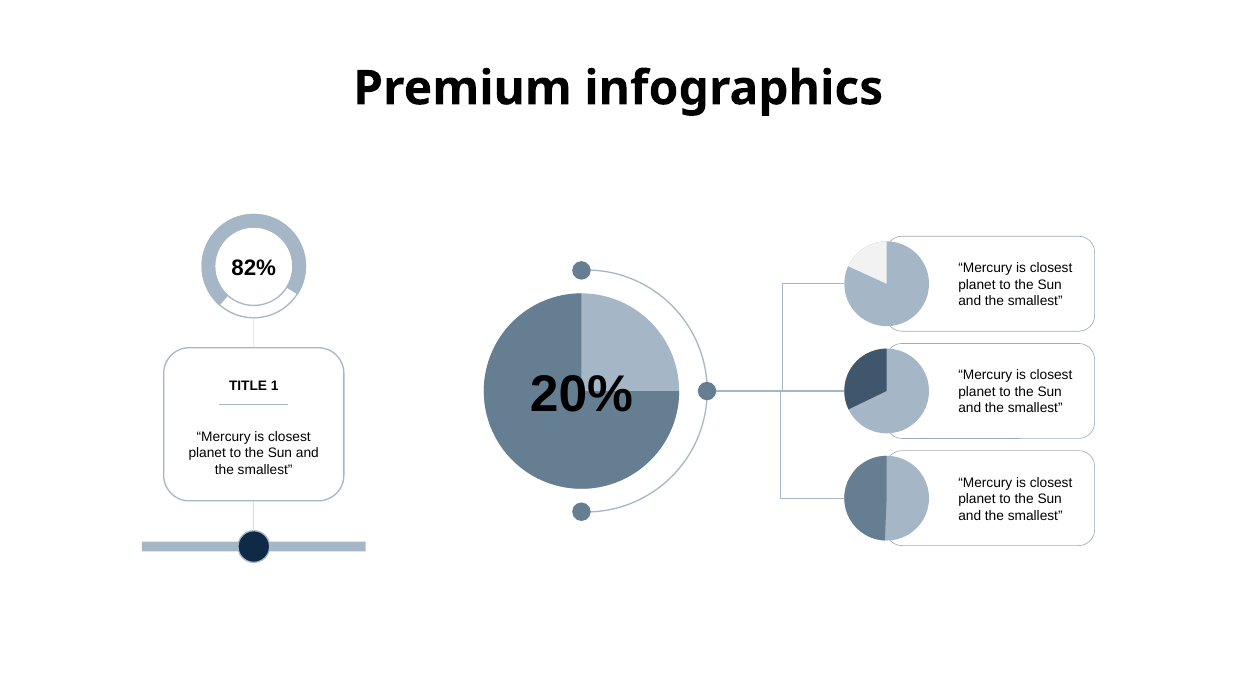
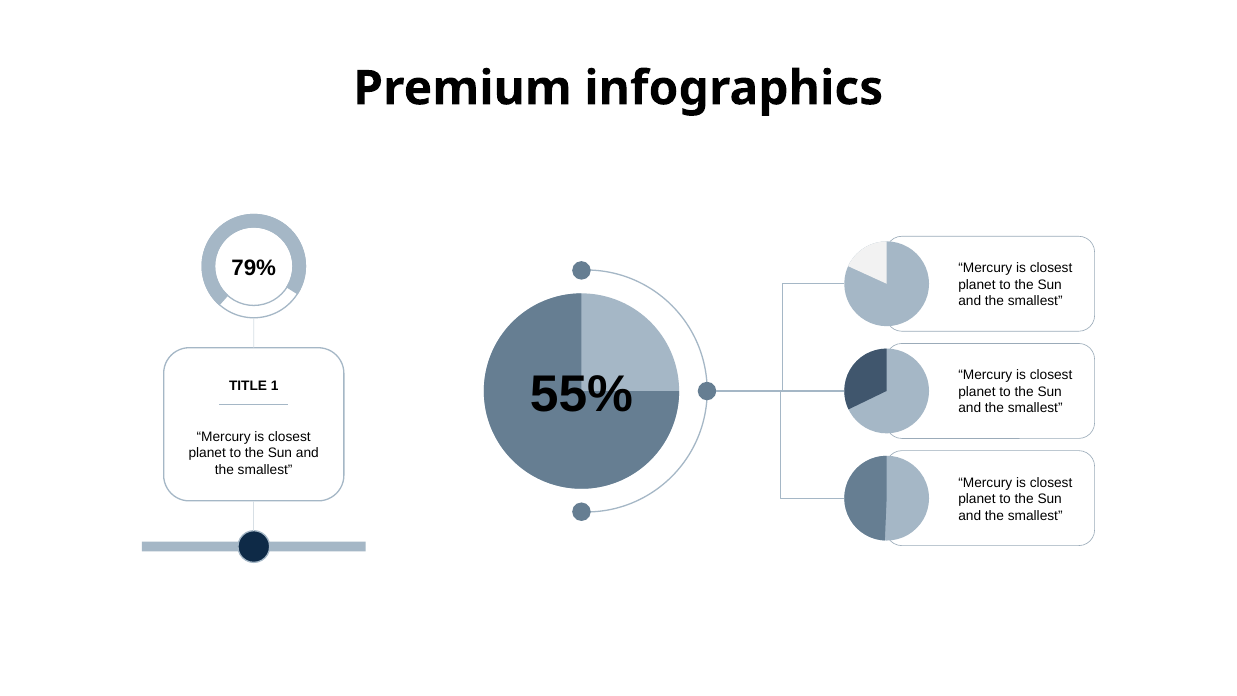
82%: 82% -> 79%
20%: 20% -> 55%
